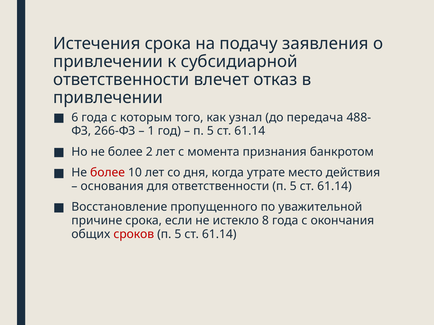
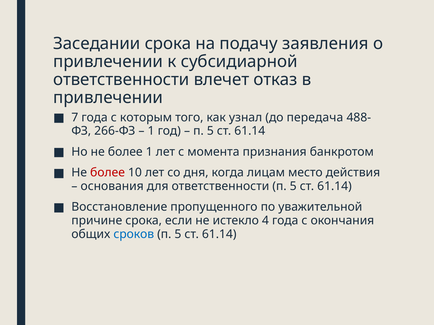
Истечения: Истечения -> Заседании
6: 6 -> 7
более 2: 2 -> 1
утрате: утрате -> лицам
8: 8 -> 4
сроков colour: red -> blue
